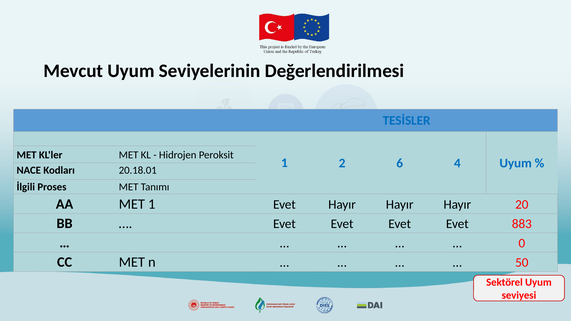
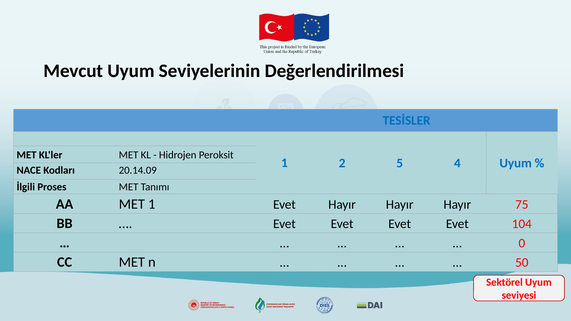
6: 6 -> 5
20.18.01: 20.18.01 -> 20.14.09
20: 20 -> 75
883: 883 -> 104
